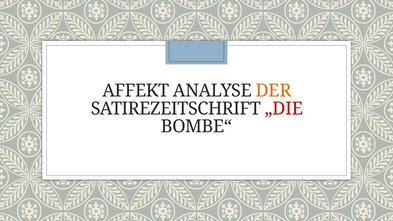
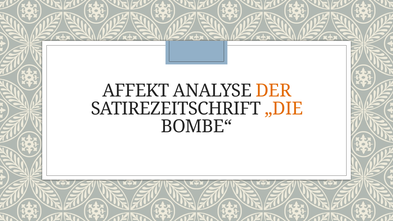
„DIE colour: red -> orange
